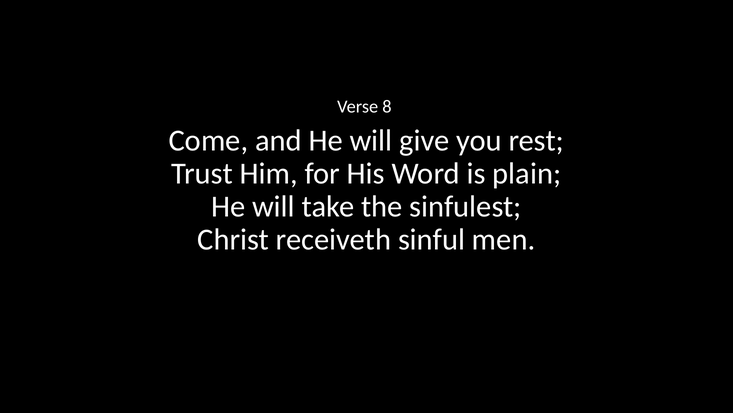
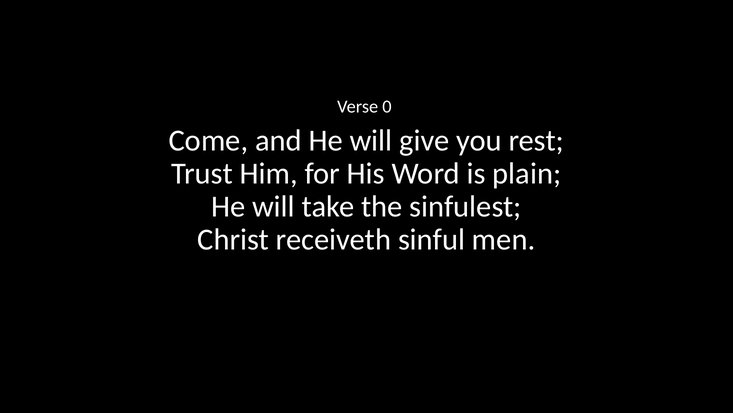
8: 8 -> 0
